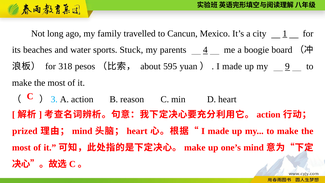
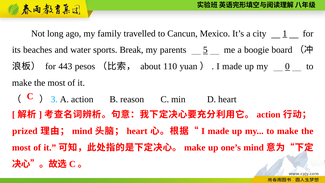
Stuck: Stuck -> Break
4: 4 -> 5
318: 318 -> 443
595: 595 -> 110
9: 9 -> 0
